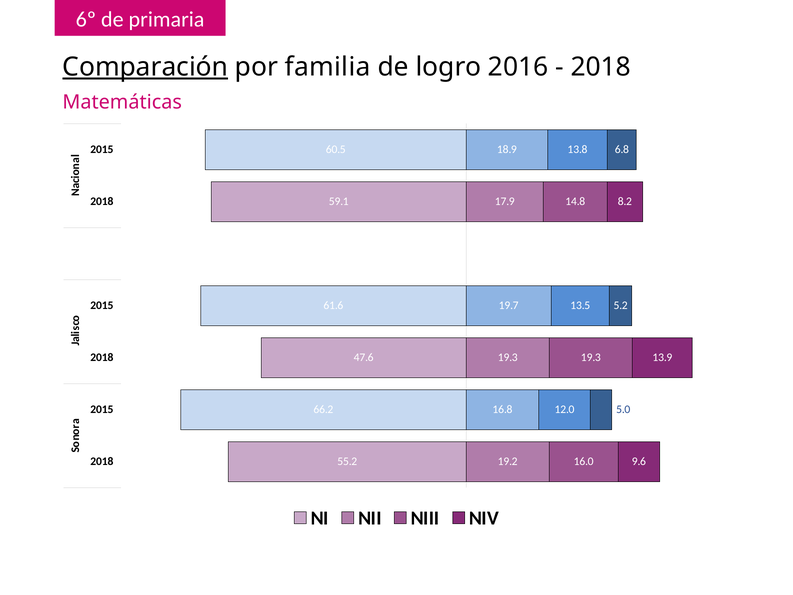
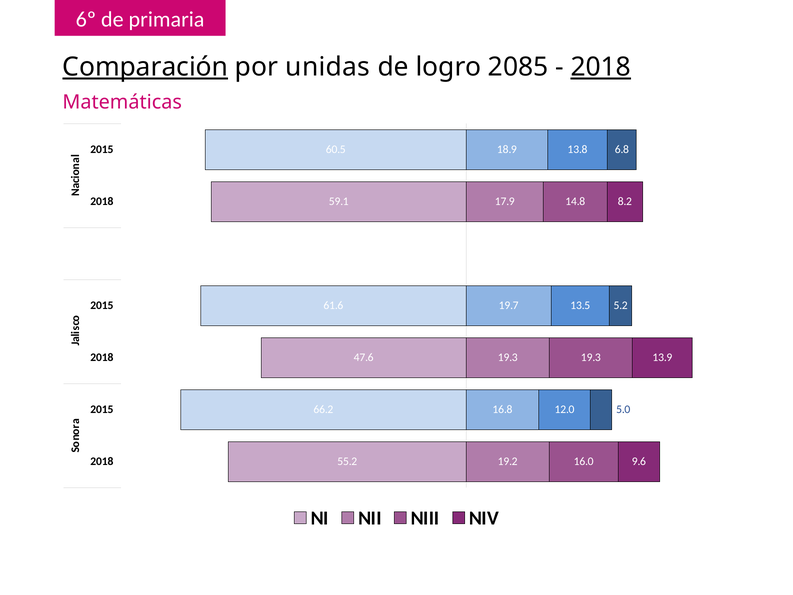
familia: familia -> unidas
2016: 2016 -> 2085
2018 at (601, 67) underline: none -> present
